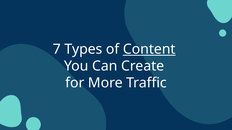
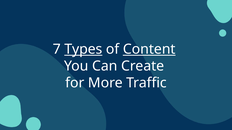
Types underline: none -> present
